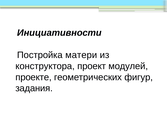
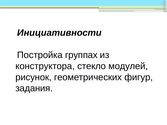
матери: матери -> группах
проект: проект -> стекло
проекте: проекте -> рисунок
